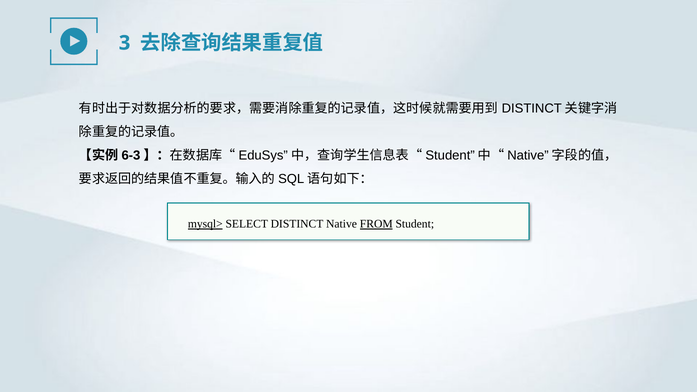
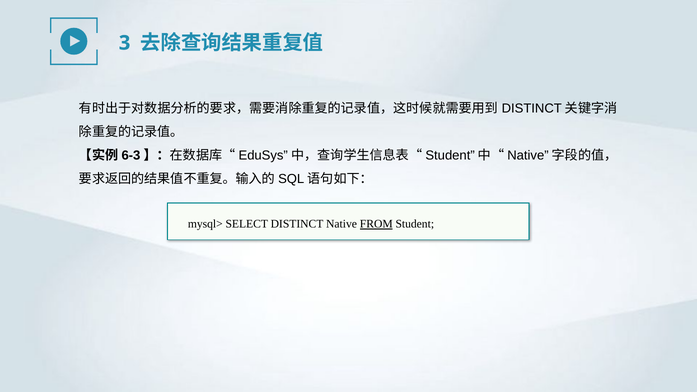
mysql> underline: present -> none
